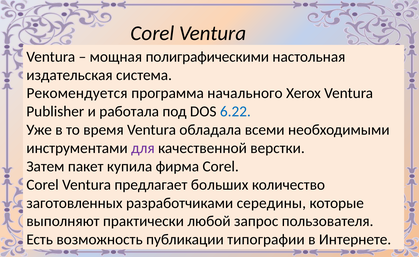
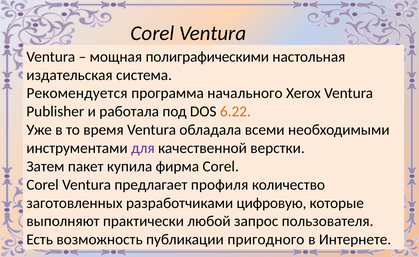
6.22 colour: blue -> orange
больших: больших -> профиля
середины: середины -> цифровую
типографии: типографии -> пригодного
